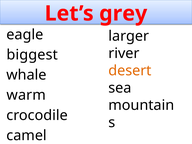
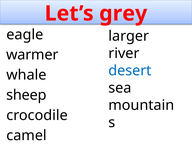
biggest: biggest -> warmer
desert colour: orange -> blue
warm: warm -> sheep
